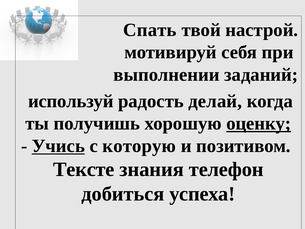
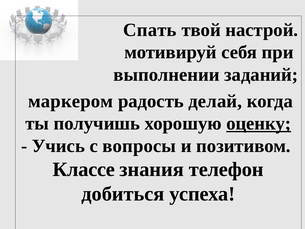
используй: используй -> маркером
Учись underline: present -> none
которую: которую -> вопросы
Тексте: Тексте -> Классе
